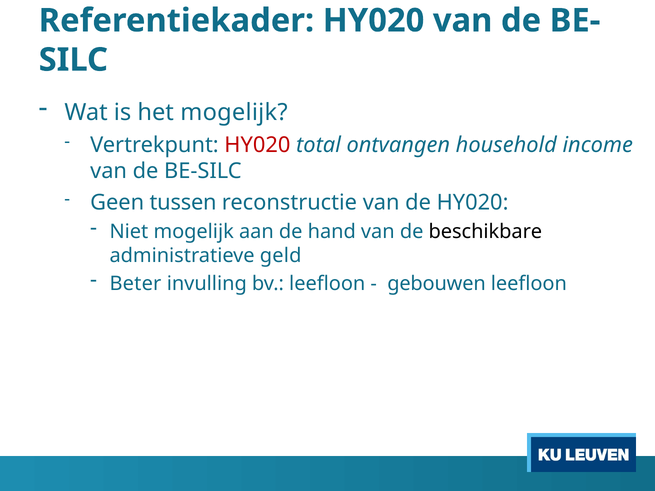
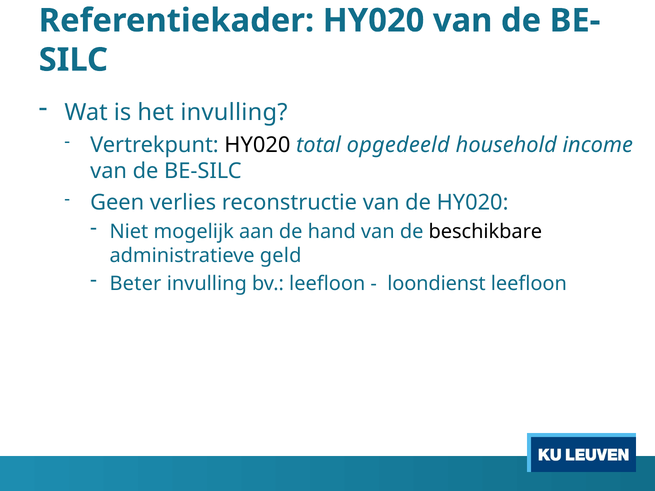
het mogelijk: mogelijk -> invulling
HY020 at (257, 145) colour: red -> black
ontvangen: ontvangen -> opgedeeld
tussen: tussen -> verlies
gebouwen: gebouwen -> loondienst
